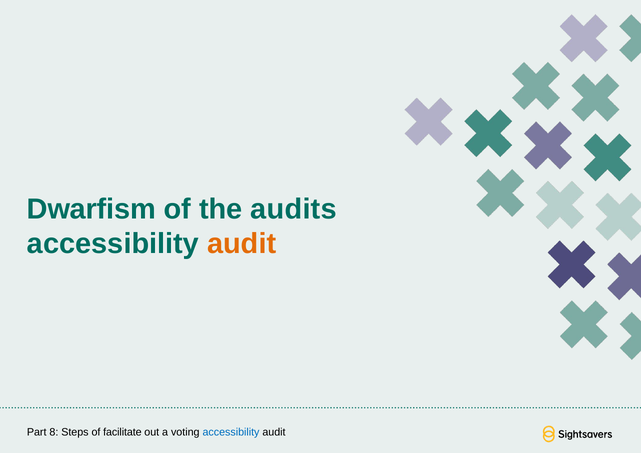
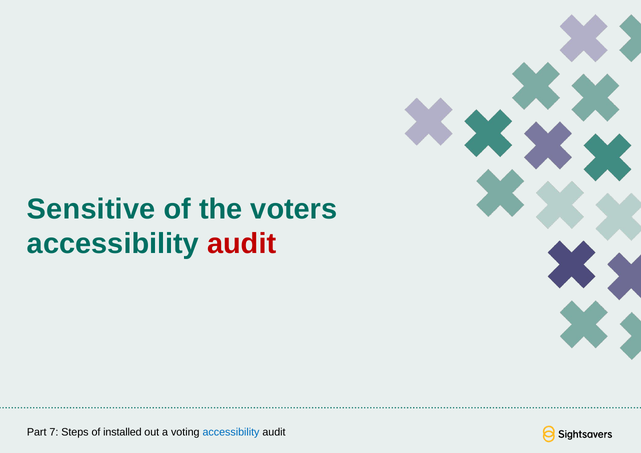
Dwarfism: Dwarfism -> Sensitive
audits: audits -> voters
audit at (242, 244) colour: orange -> red
8: 8 -> 7
facilitate: facilitate -> installed
